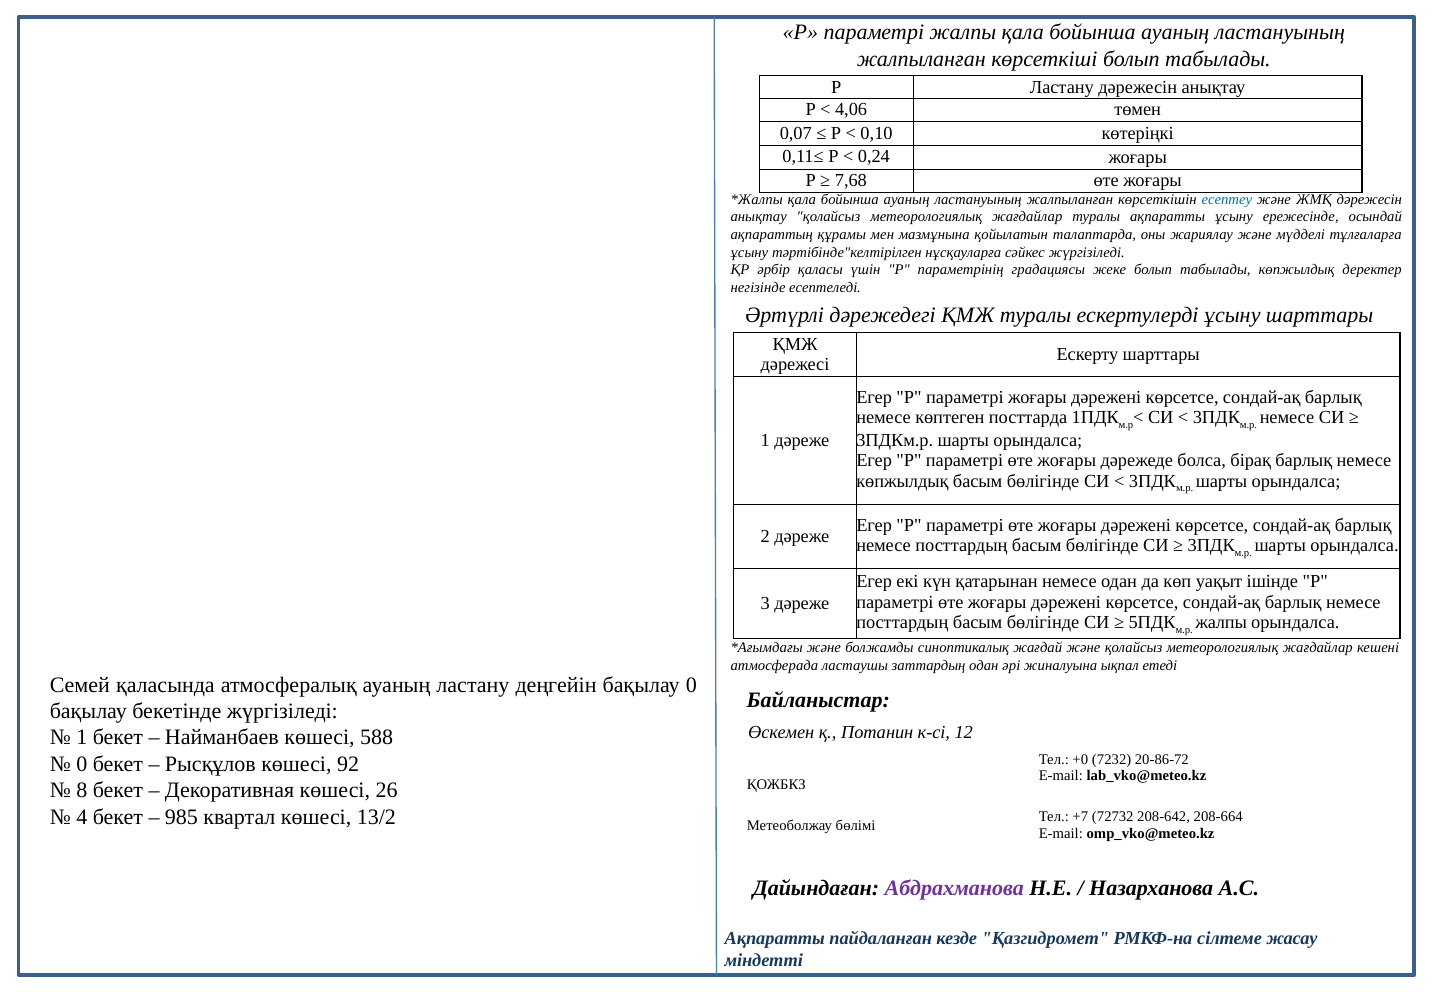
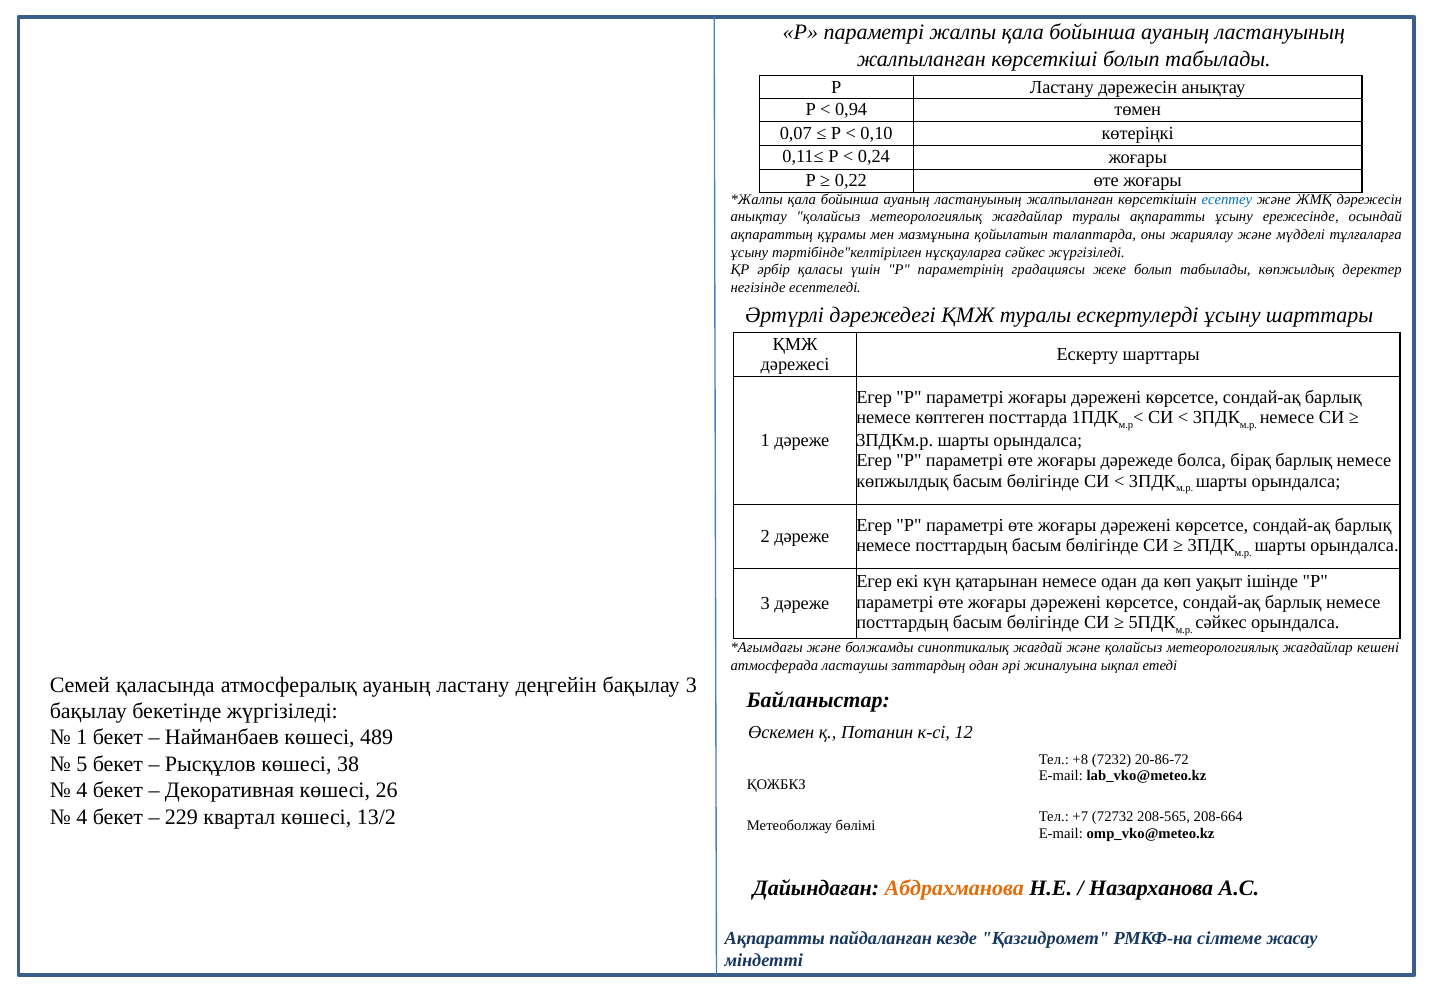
4,06: 4,06 -> 0,94
7,68: 7,68 -> 0,22
жалпы at (1221, 622): жалпы -> сәйкес
бақылау 0: 0 -> 3
588: 588 -> 489
+0: +0 -> +8
0 at (82, 764): 0 -> 5
92: 92 -> 38
8 at (82, 791): 8 -> 4
985: 985 -> 229
208-642: 208-642 -> 208-565
Абдрахманова colour: purple -> orange
